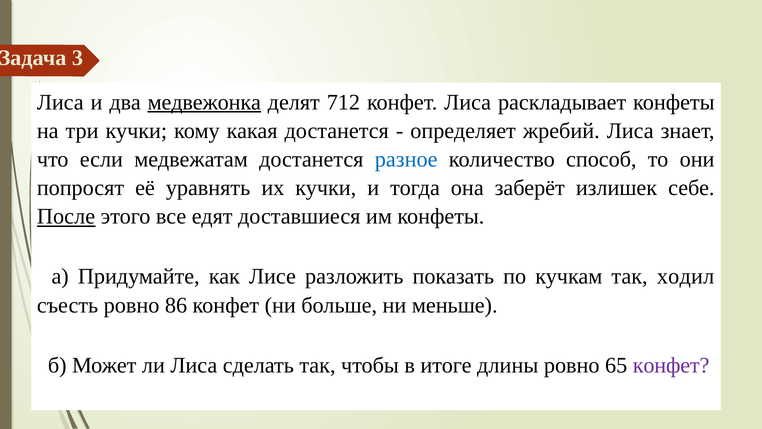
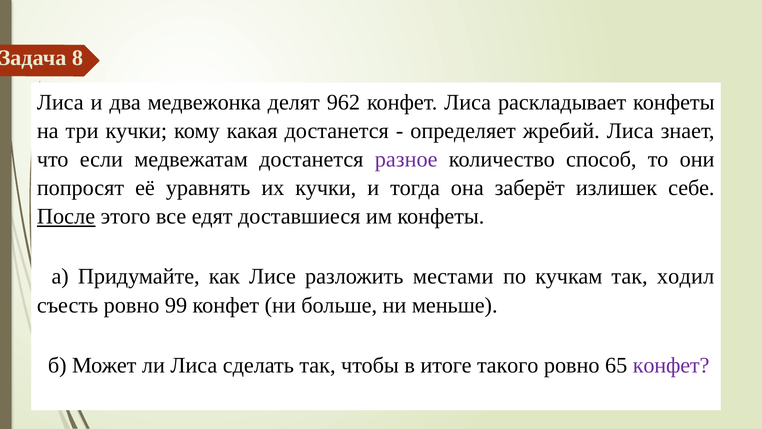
3: 3 -> 8
медвежонка underline: present -> none
712: 712 -> 962
разное colour: blue -> purple
показать: показать -> местами
86: 86 -> 99
длины: длины -> такого
